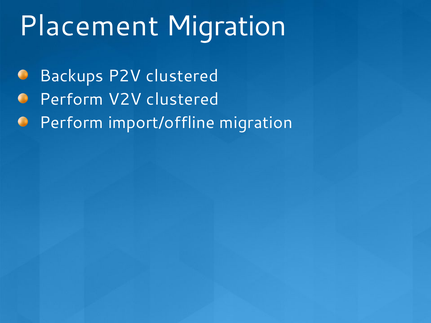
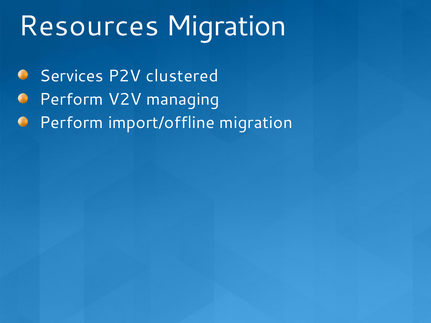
Placement: Placement -> Resources
Backups: Backups -> Services
V2V clustered: clustered -> managing
